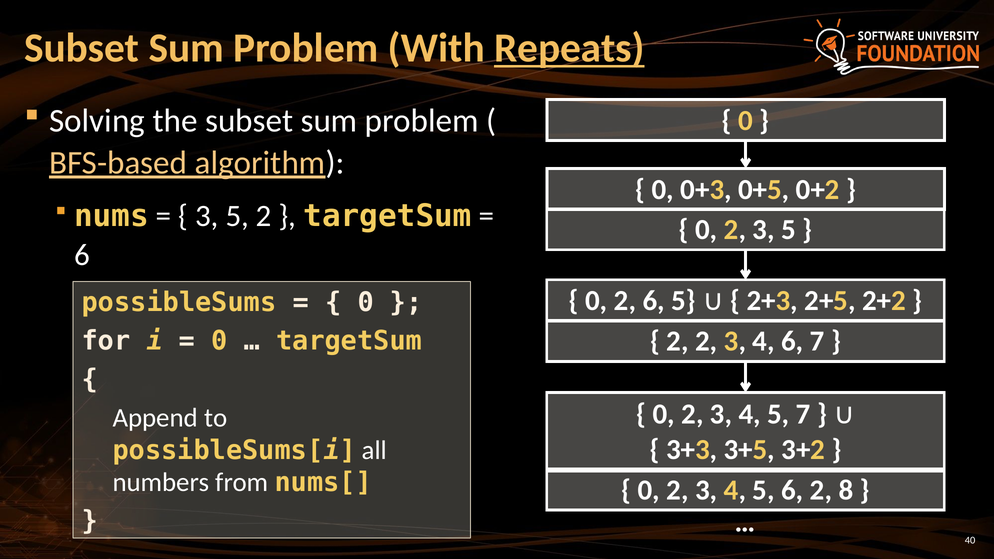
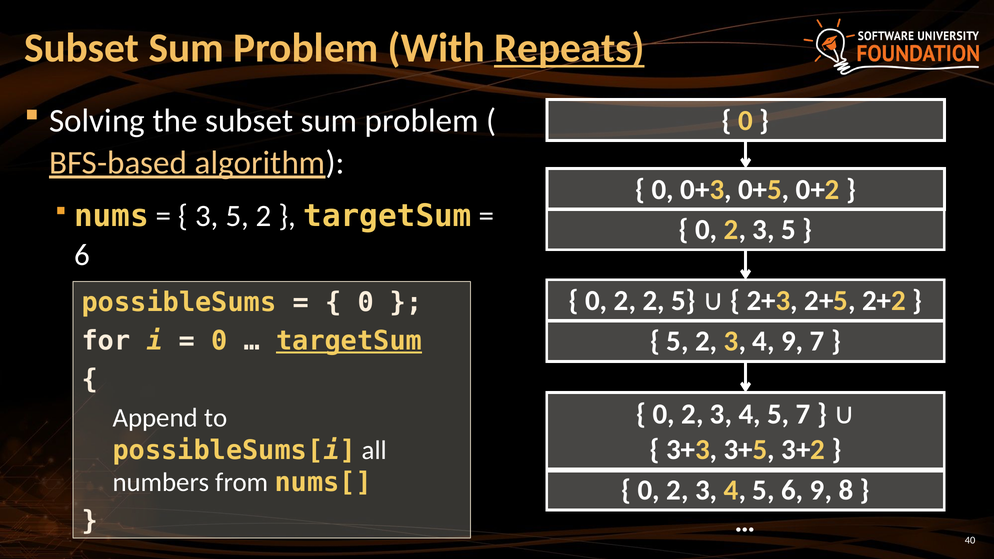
2 6: 6 -> 2
targetSum at (349, 341) underline: none -> present
2 at (678, 342): 2 -> 5
4 6: 6 -> 9
6 2: 2 -> 9
